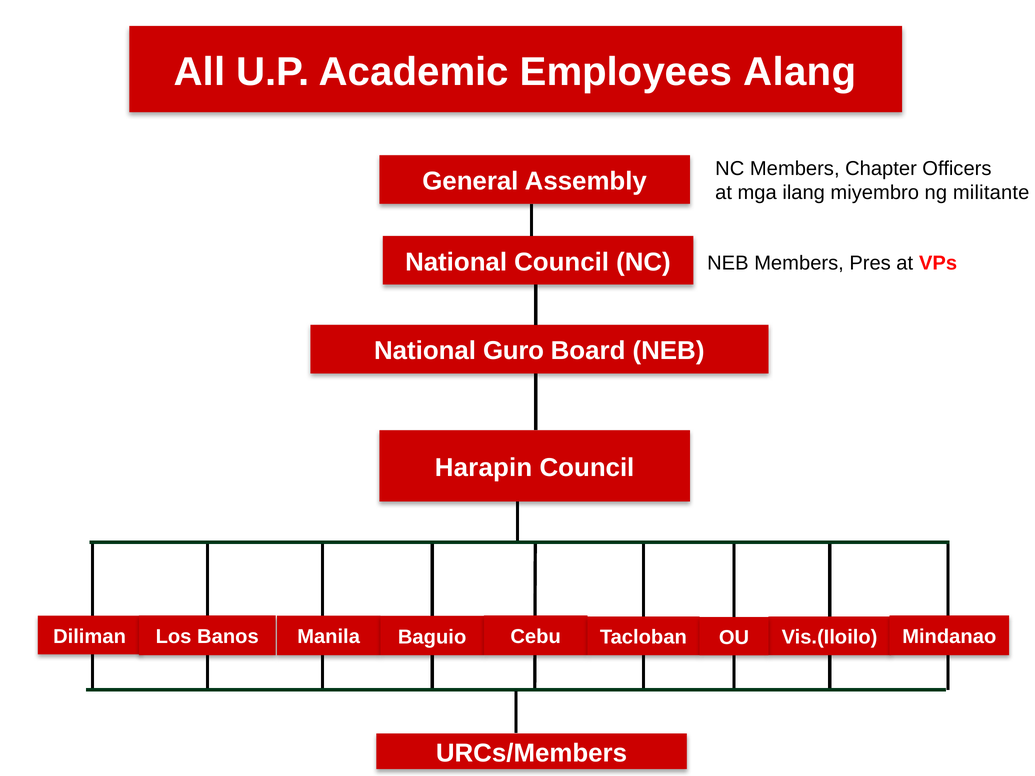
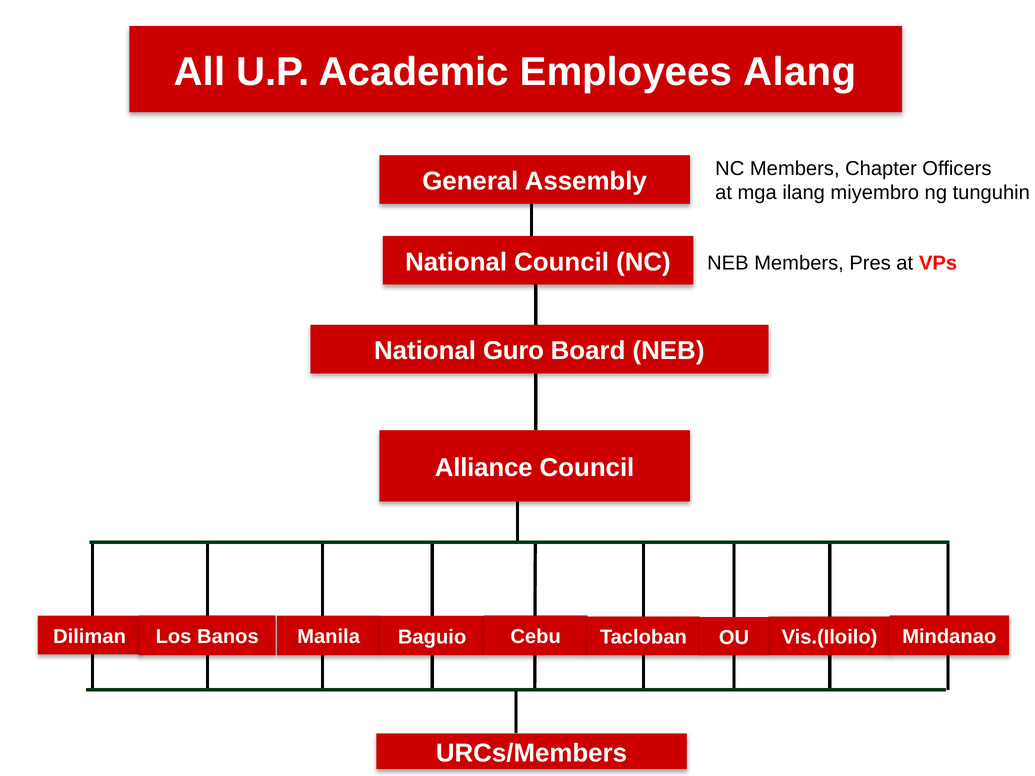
militante: militante -> tunguhin
Harapin: Harapin -> Alliance
